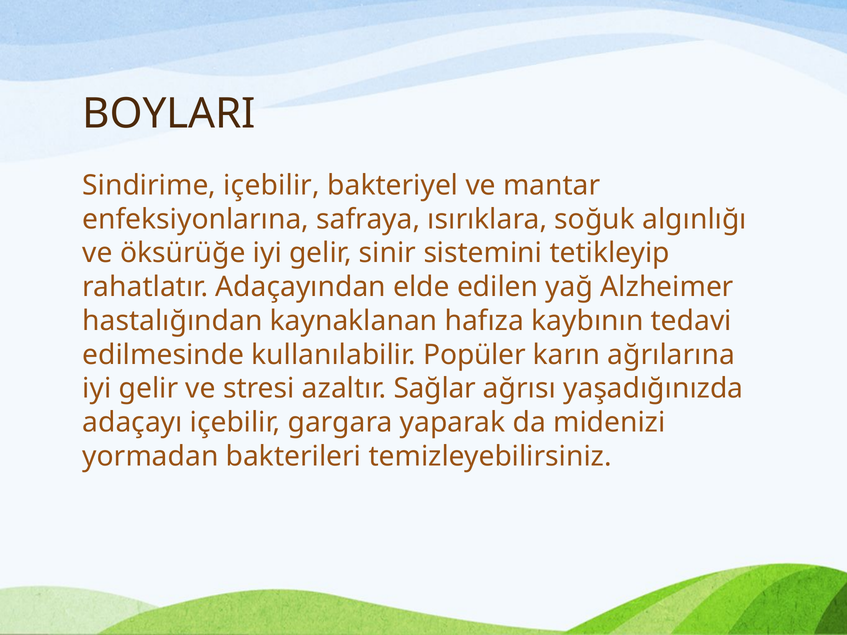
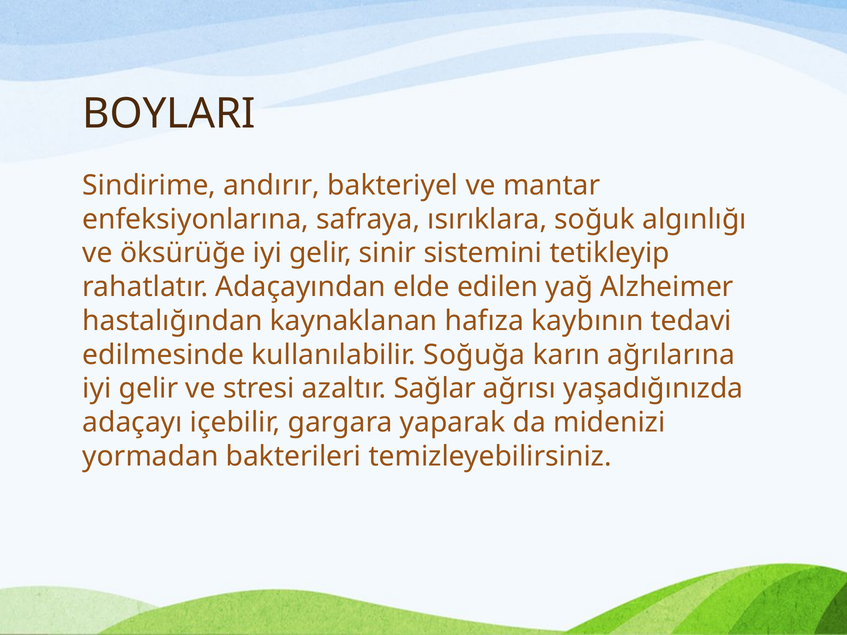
Sindirime içebilir: içebilir -> andırır
Popüler: Popüler -> Soğuğa
